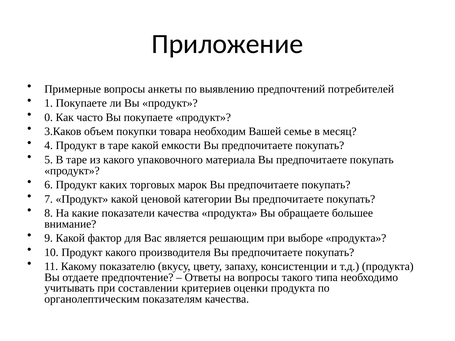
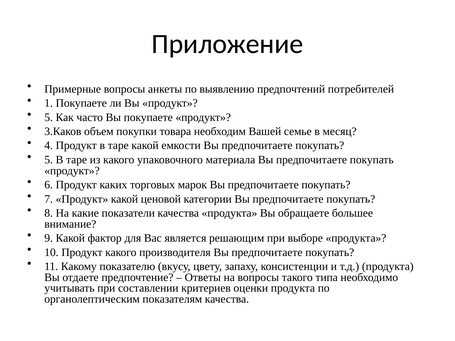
0 at (49, 117): 0 -> 5
